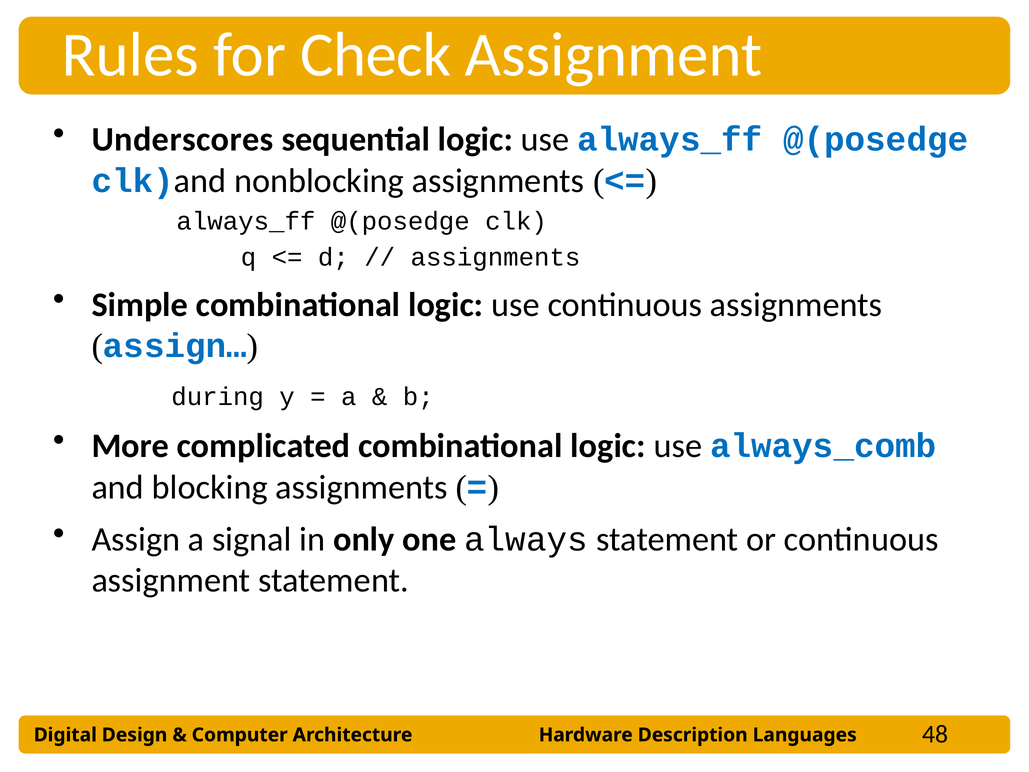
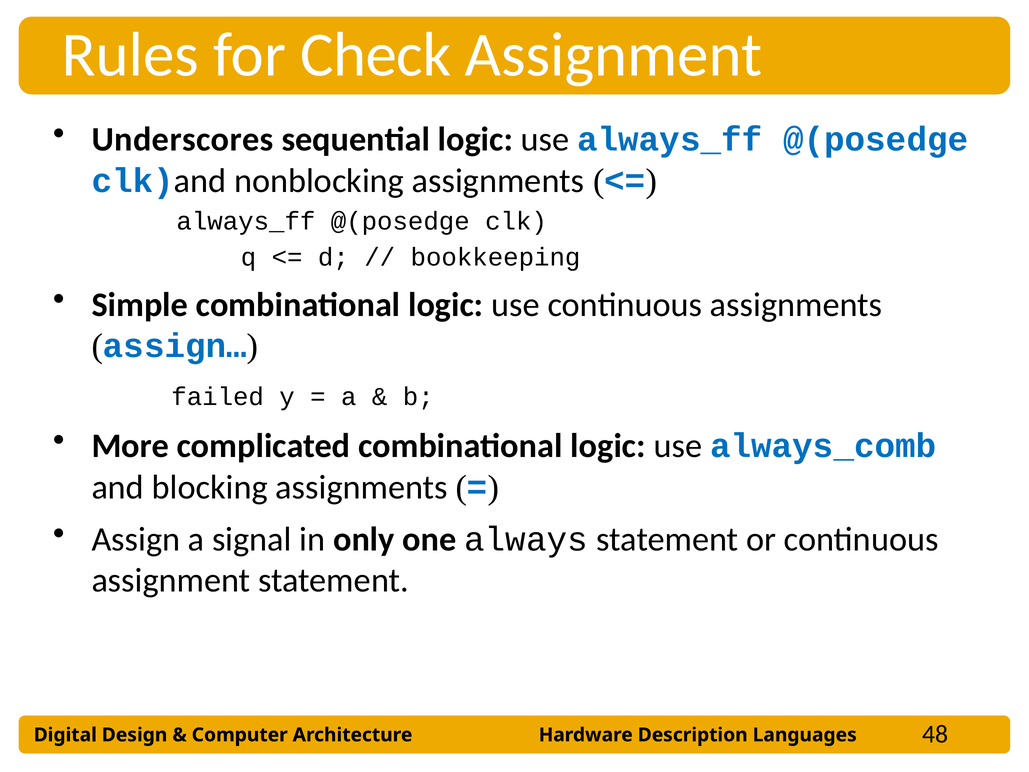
assignments at (495, 257): assignments -> bookkeeping
during: during -> failed
